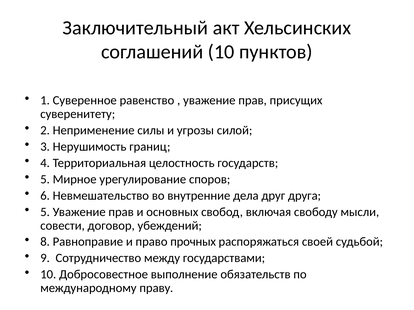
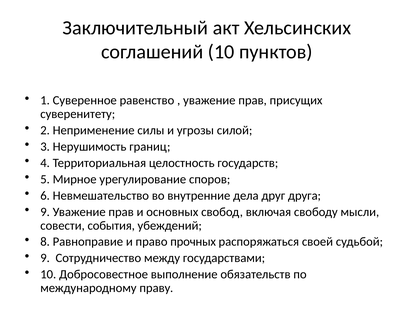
5 at (45, 212): 5 -> 9
договор: договор -> события
